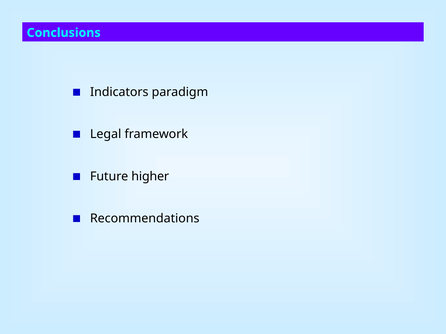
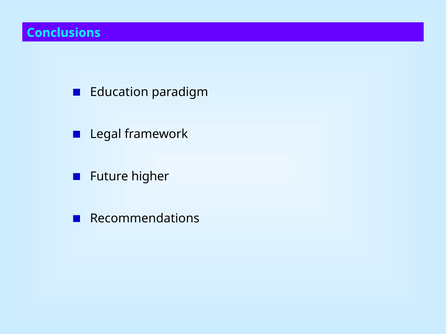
Indicators: Indicators -> Education
